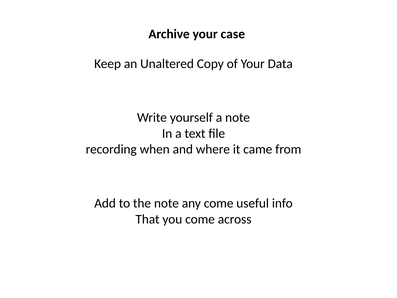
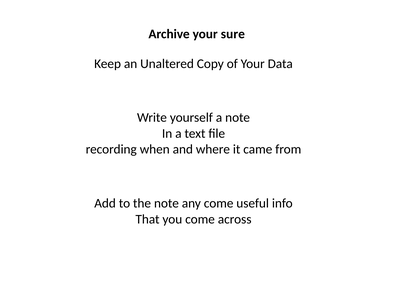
case: case -> sure
